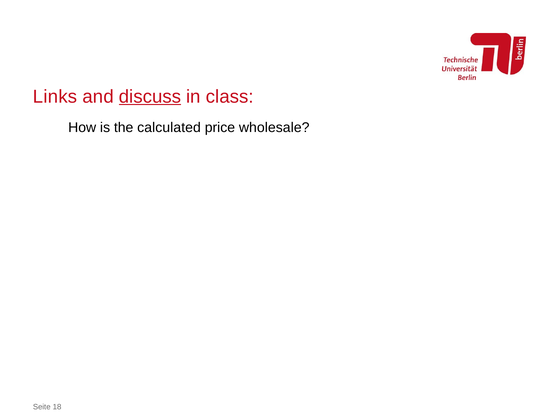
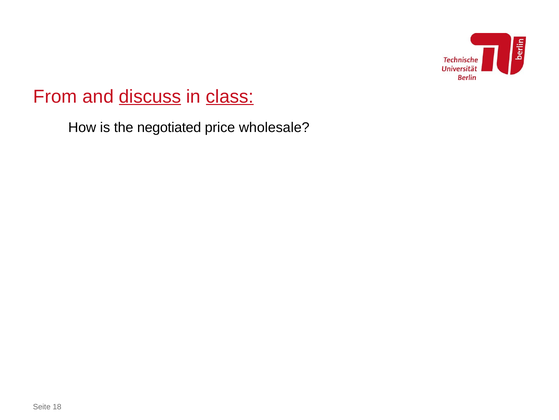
Links: Links -> From
class underline: none -> present
calculated: calculated -> negotiated
